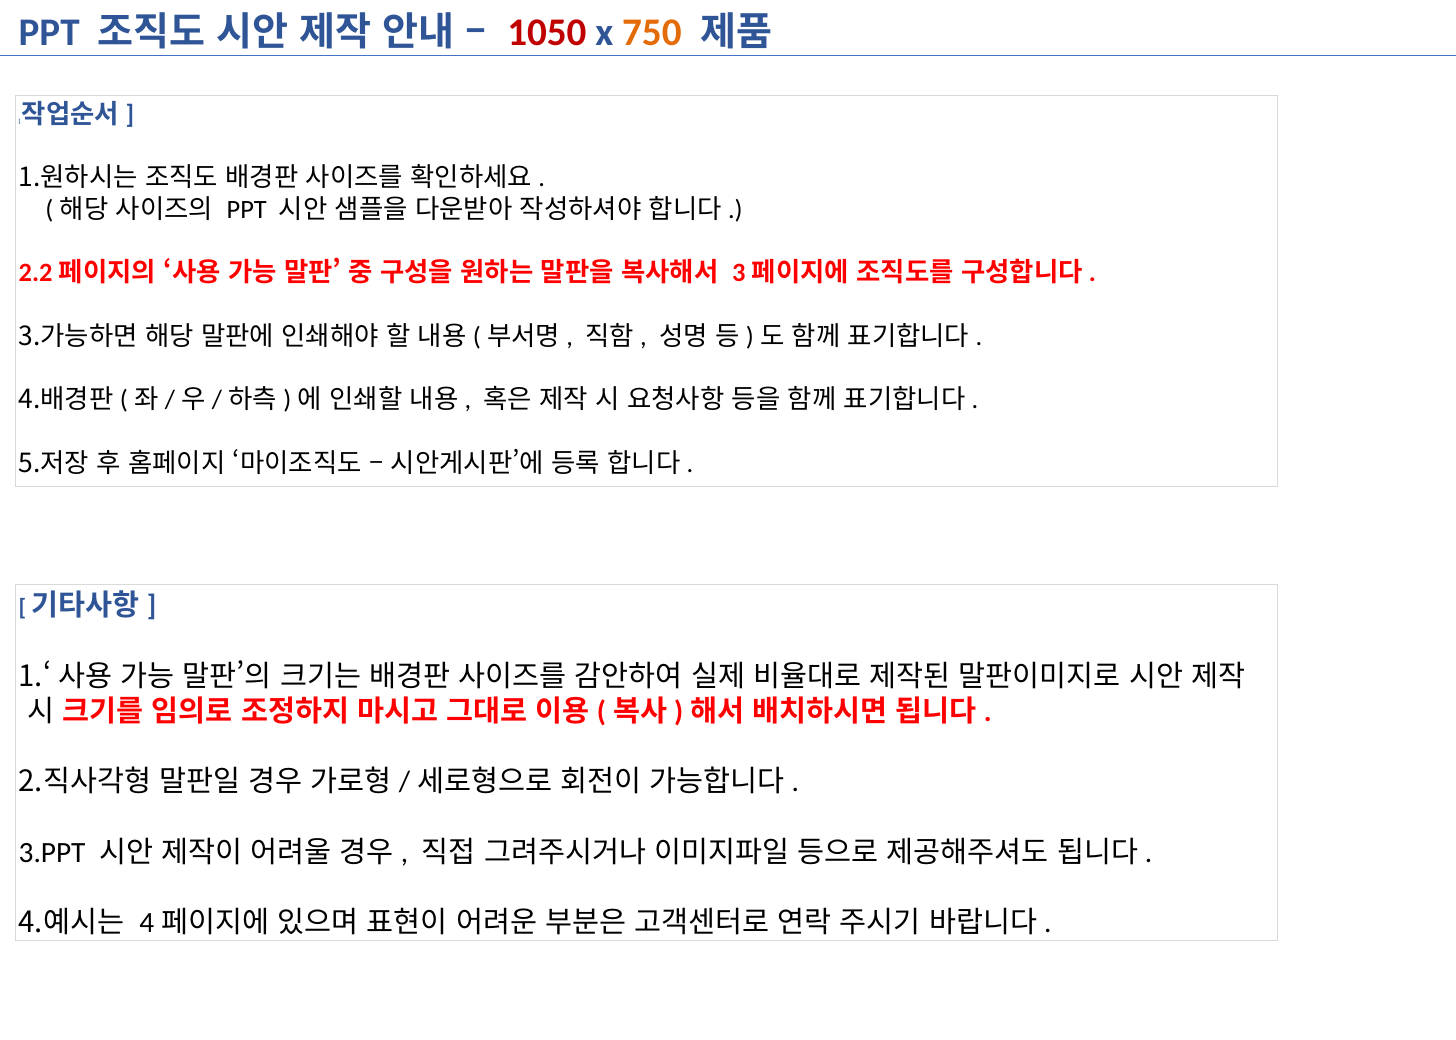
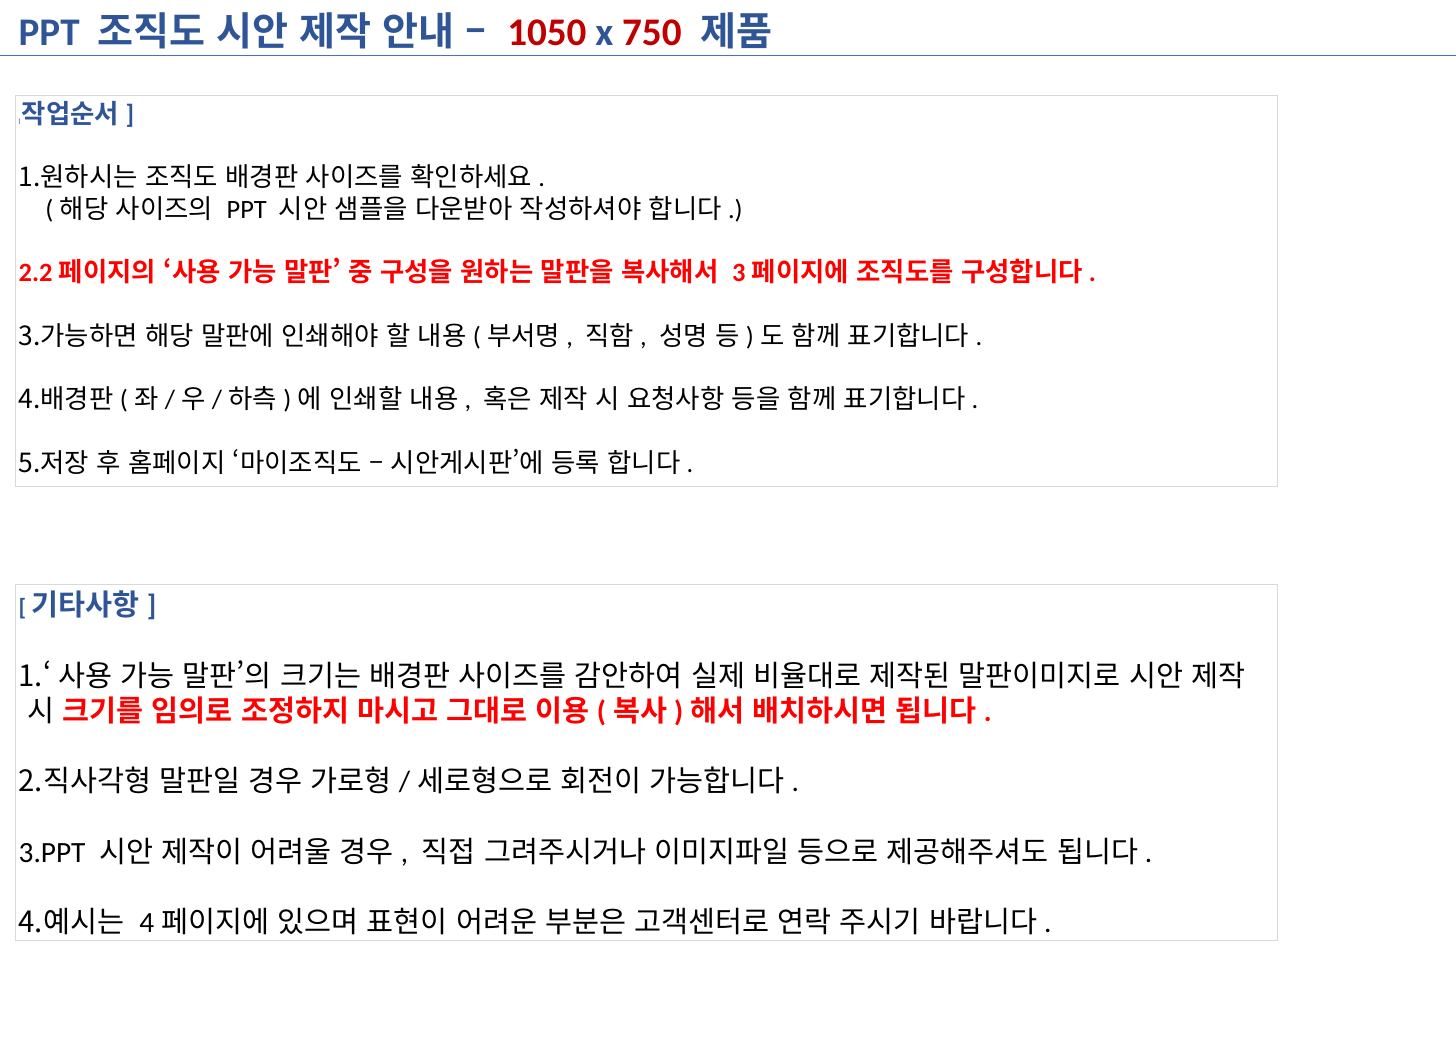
750 colour: orange -> red
